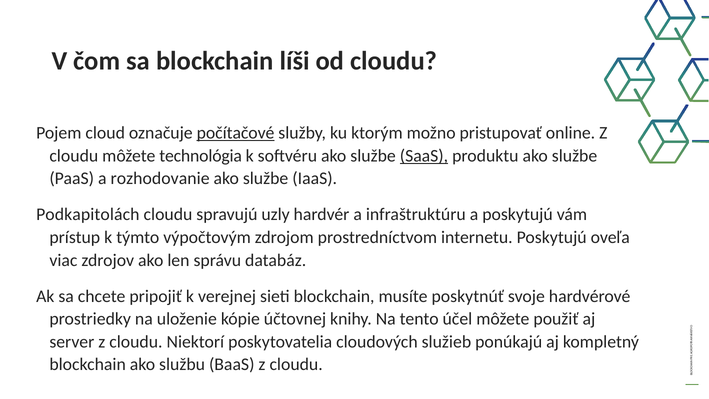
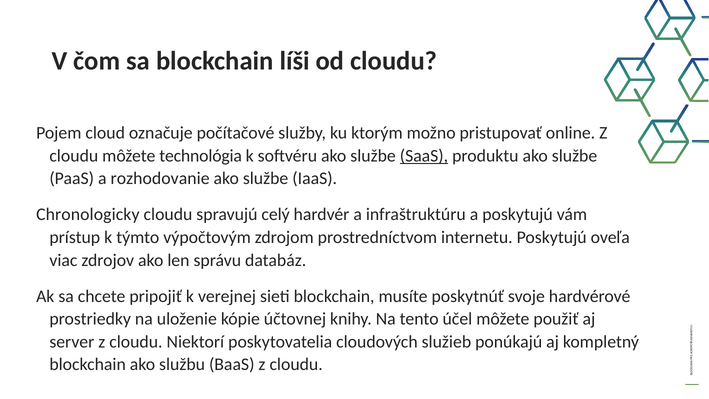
počítačové underline: present -> none
Podkapitolách: Podkapitolách -> Chronologicky
uzly: uzly -> celý
